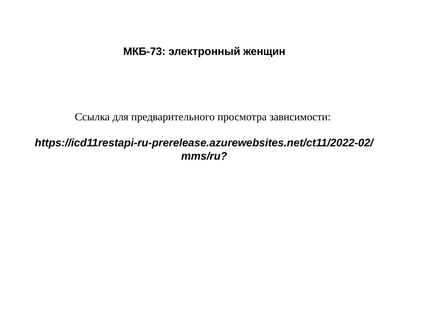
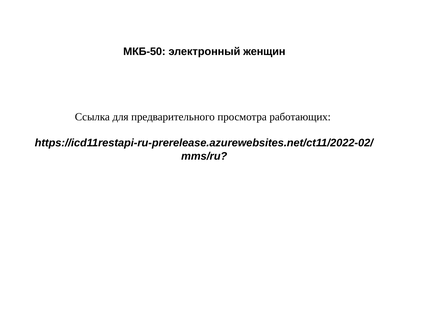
МКБ-73: МКБ-73 -> МКБ-50
зависимости: зависимости -> работающих
